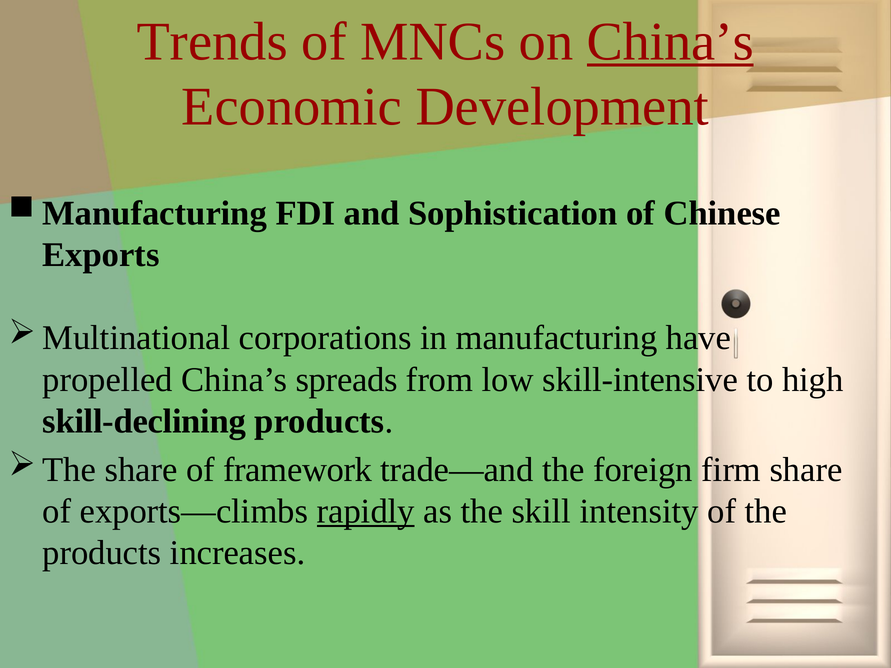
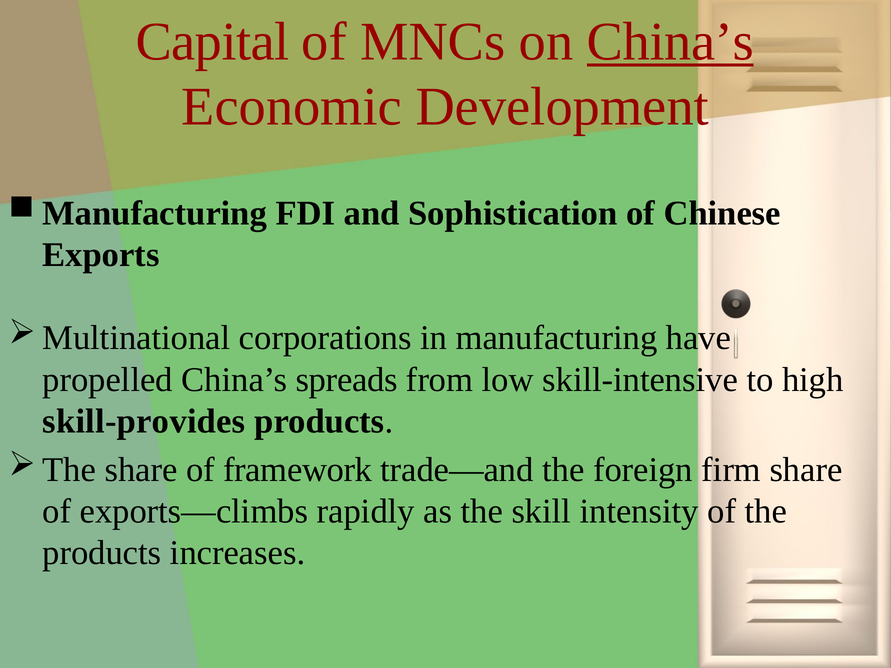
Trends: Trends -> Capital
skill-declining: skill-declining -> skill-provides
rapidly underline: present -> none
